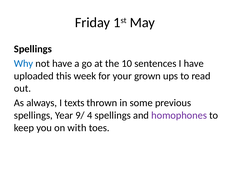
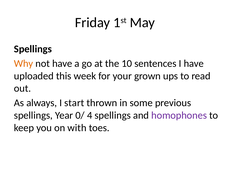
Why colour: blue -> orange
texts: texts -> start
9/: 9/ -> 0/
